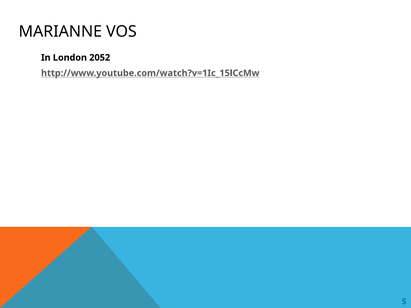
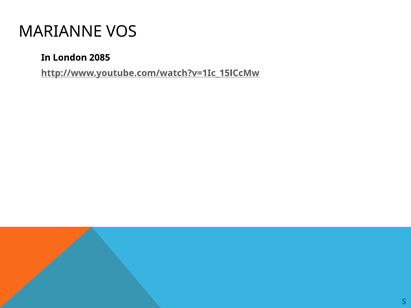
2052: 2052 -> 2085
